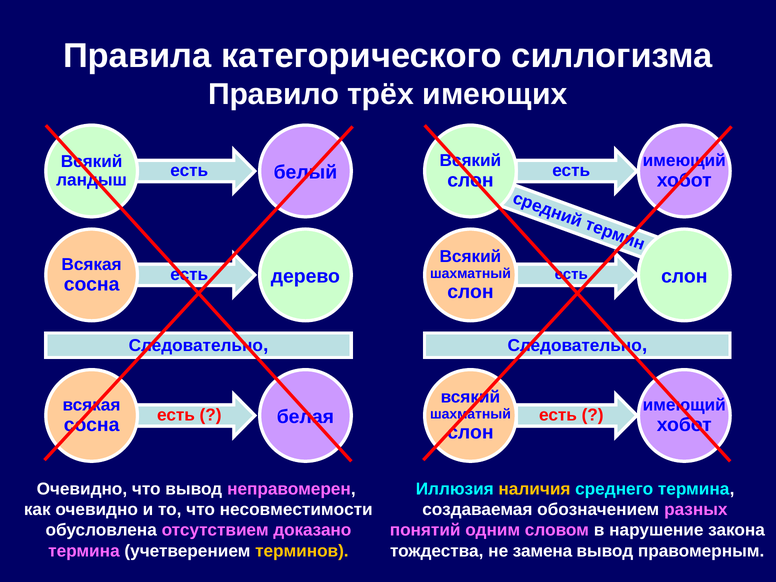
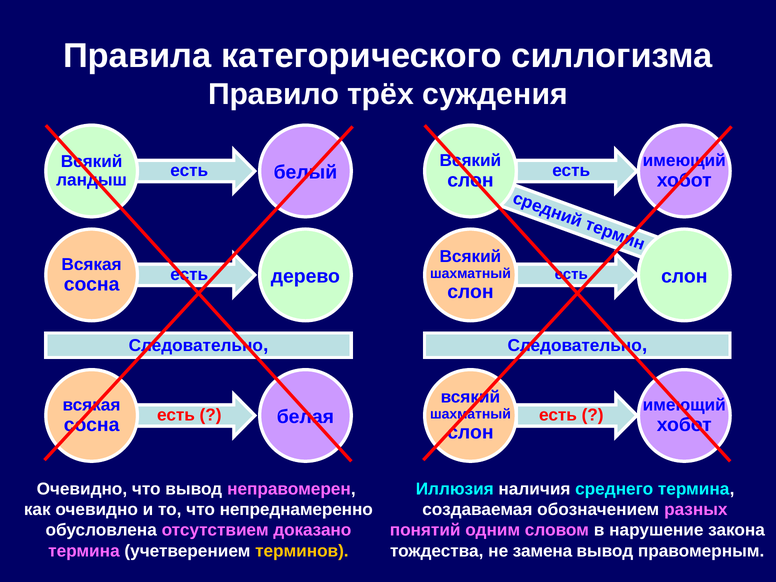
имеющих: имеющих -> суждения
наличия colour: yellow -> white
несовместимости: несовместимости -> непреднамеренно
